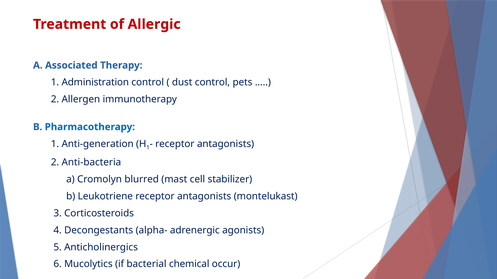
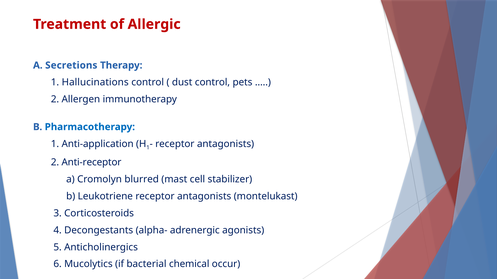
Associated: Associated -> Secretions
Administration: Administration -> Hallucinations
Anti-generation: Anti-generation -> Anti-application
Anti-bacteria: Anti-bacteria -> Anti-receptor
